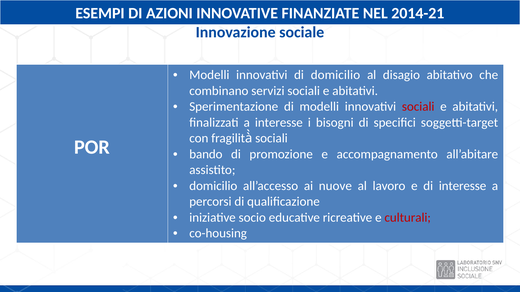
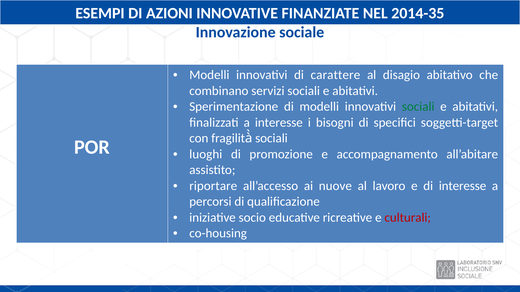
2014-21: 2014-21 -> 2014-35
di domicilio: domicilio -> carattere
sociali at (418, 107) colour: red -> green
bando: bando -> luoghi
domicilio at (213, 186): domicilio -> riportare
